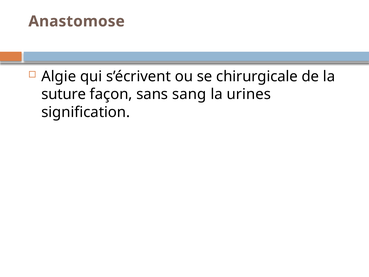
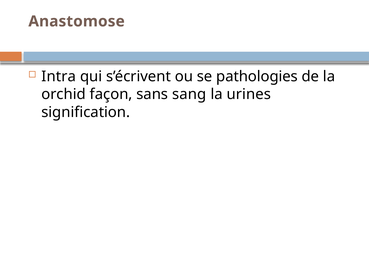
Algie: Algie -> Intra
chirurgicale: chirurgicale -> pathologies
suture: suture -> orchid
